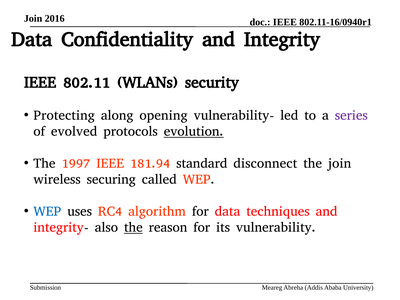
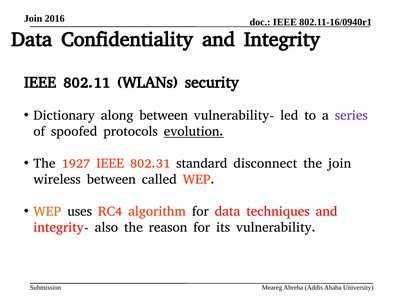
Protecting: Protecting -> Dictionary
along opening: opening -> between
evolved: evolved -> spoofed
1997: 1997 -> 1927
181.94: 181.94 -> 802.31
wireless securing: securing -> between
WEP at (47, 212) colour: blue -> orange
the at (133, 228) underline: present -> none
